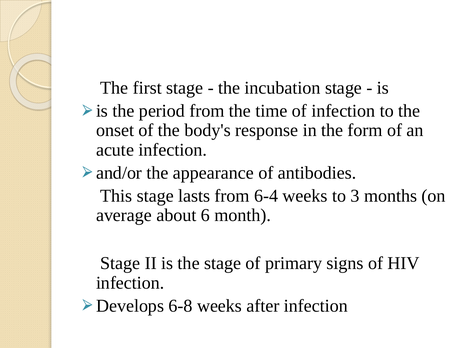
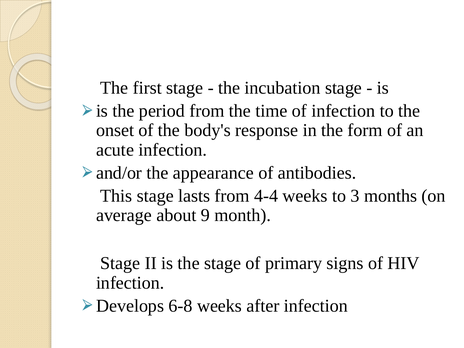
6-4: 6-4 -> 4-4
6: 6 -> 9
